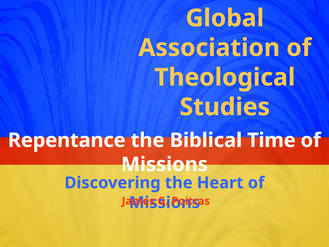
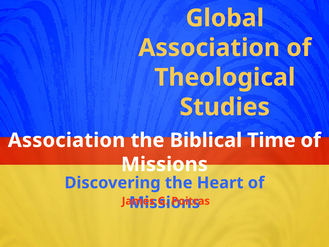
Repentance at (67, 140): Repentance -> Association
